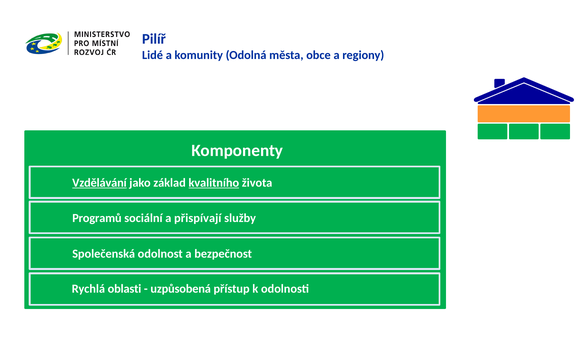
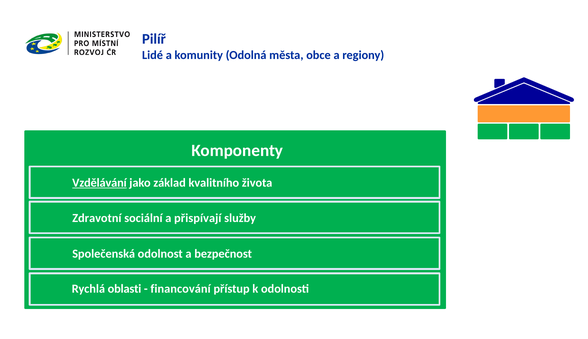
kvalitního underline: present -> none
Programů: Programů -> Zdravotní
uzpůsobená: uzpůsobená -> financování
